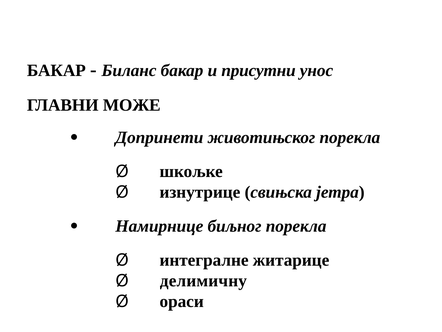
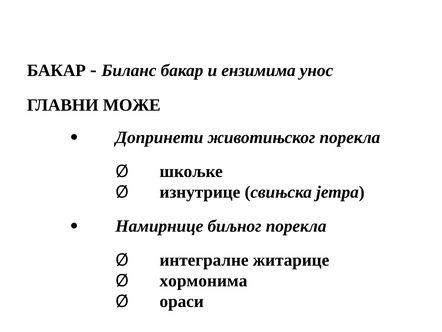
присутни: присутни -> ензимима
делимичну: делимичну -> хормонима
